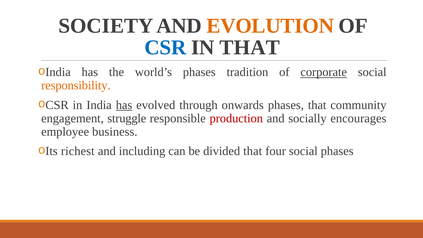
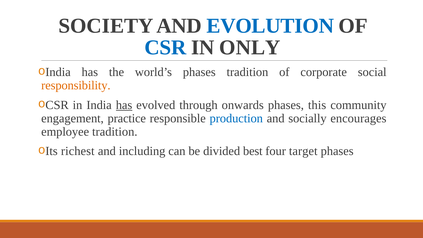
EVOLUTION colour: orange -> blue
IN THAT: THAT -> ONLY
corporate underline: present -> none
phases that: that -> this
struggle: struggle -> practice
production colour: red -> blue
employee business: business -> tradition
divided that: that -> best
four social: social -> target
